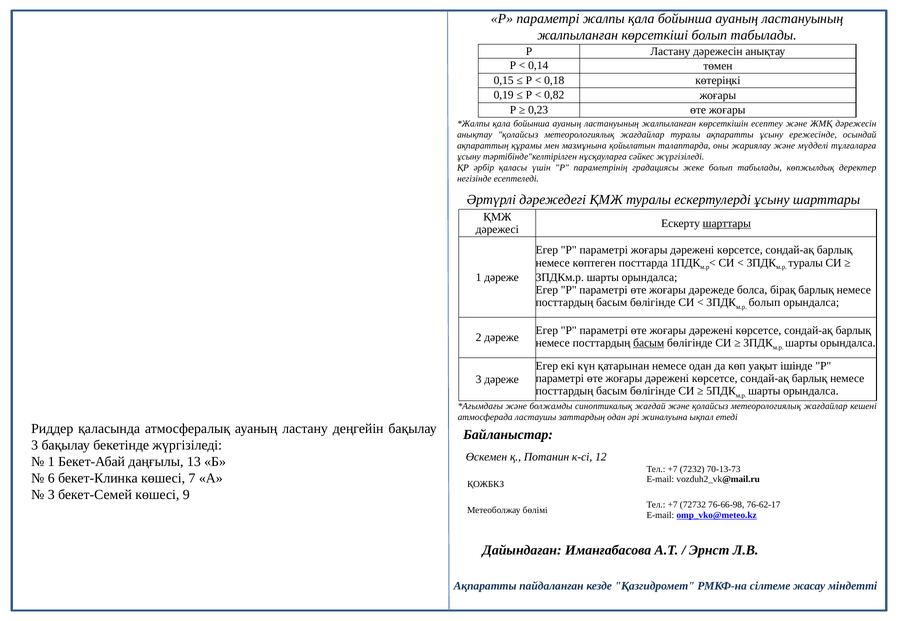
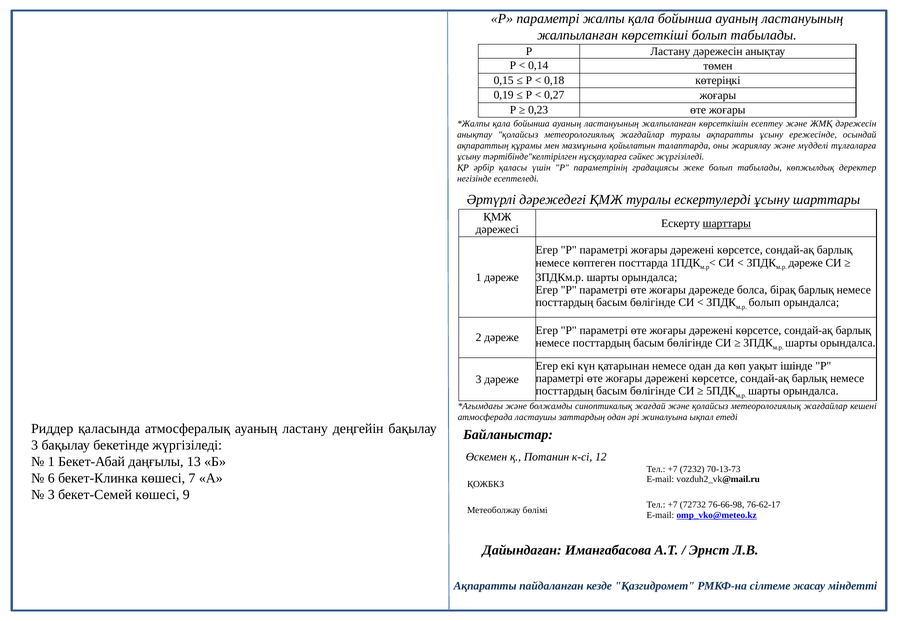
0,82: 0,82 -> 0,27
туралы at (806, 263): туралы -> дәреже
басым at (649, 343) underline: present -> none
